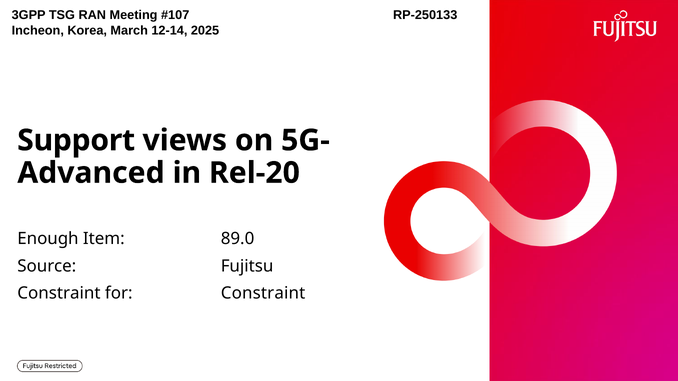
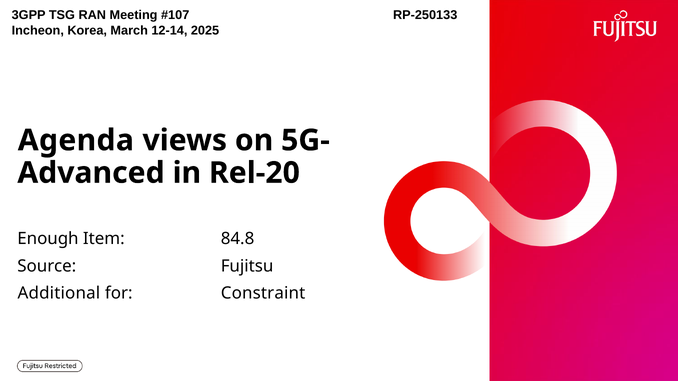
Support: Support -> Agenda
89.0: 89.0 -> 84.8
Constraint at (59, 294): Constraint -> Additional
